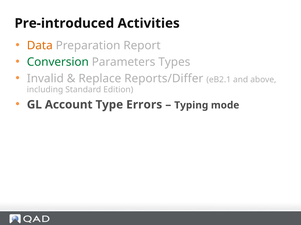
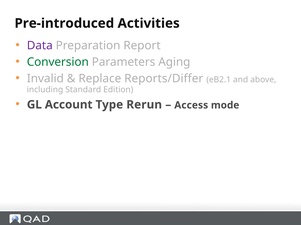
Data colour: orange -> purple
Types: Types -> Aging
Errors: Errors -> Rerun
Typing: Typing -> Access
